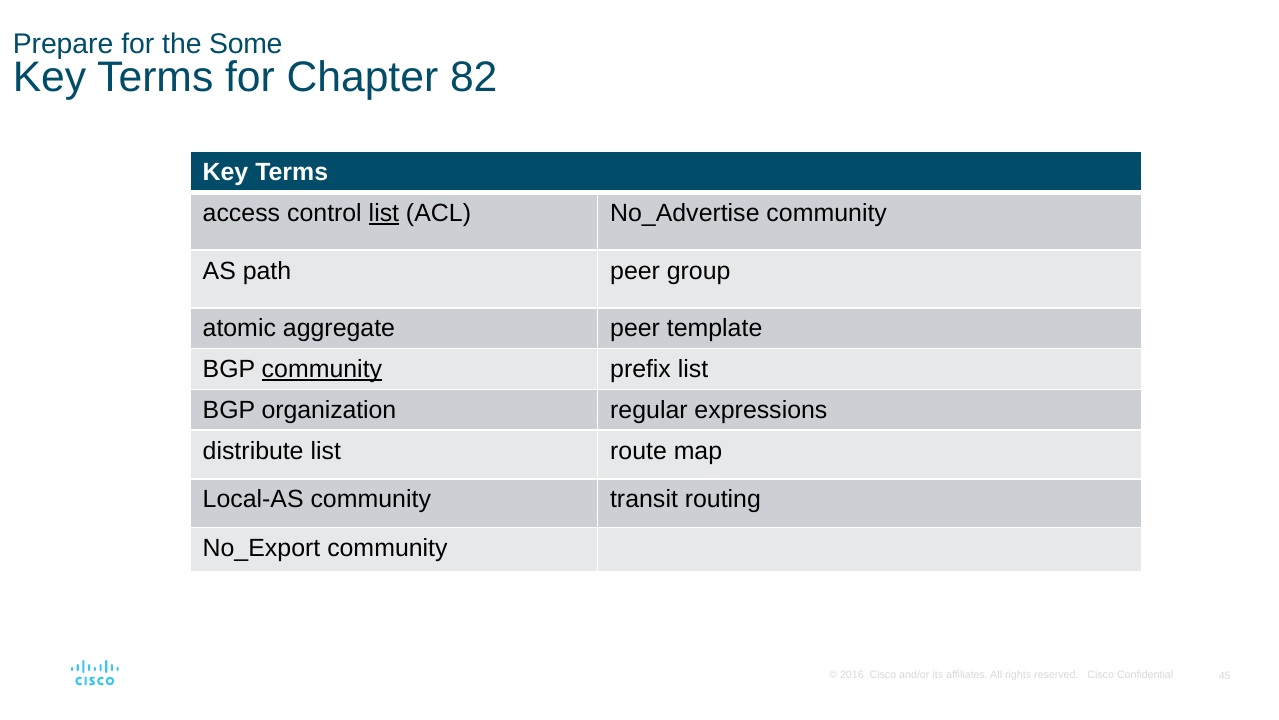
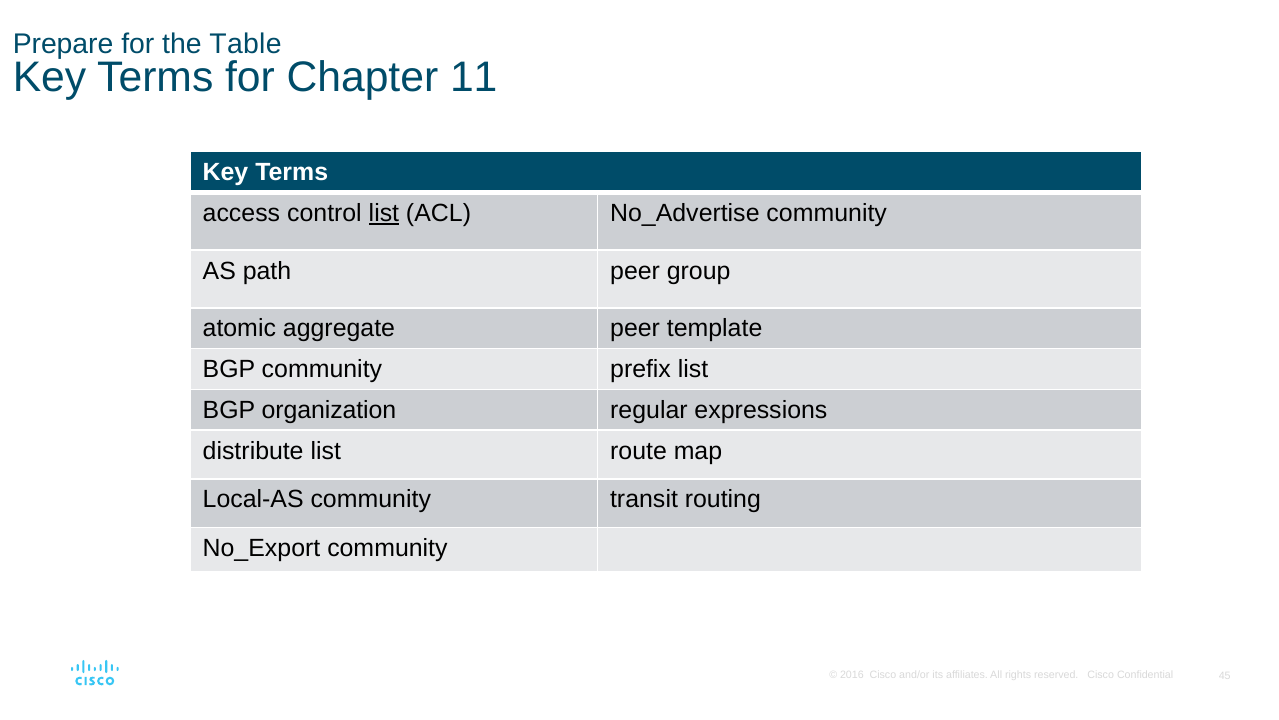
Some: Some -> Table
82: 82 -> 11
community at (322, 369) underline: present -> none
